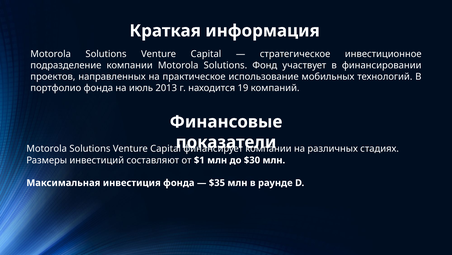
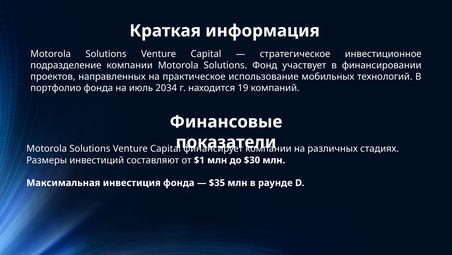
2013: 2013 -> 2034
